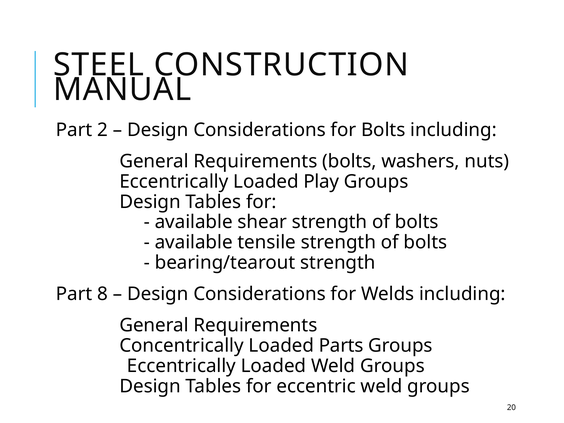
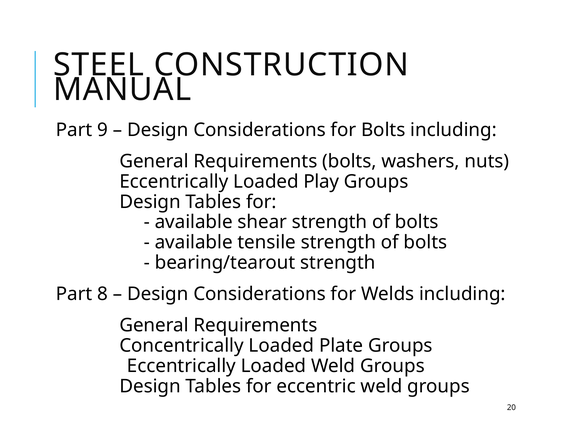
2: 2 -> 9
Parts: Parts -> Plate
